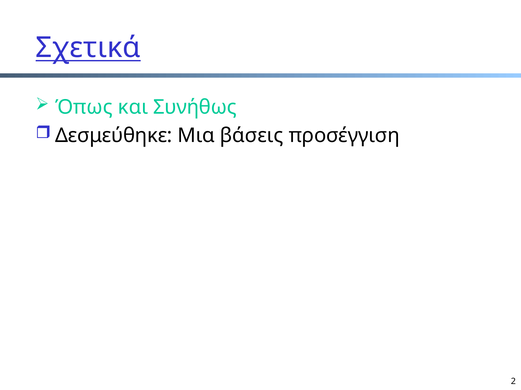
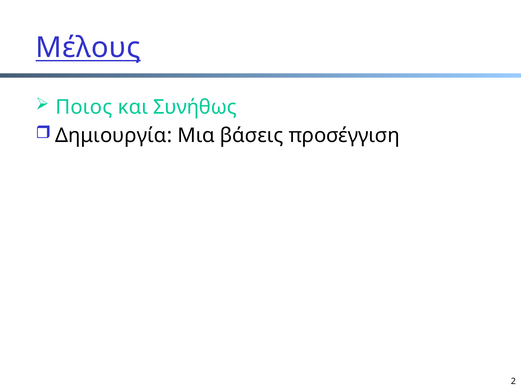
Σχετικά: Σχετικά -> Μέλους
Όπως: Όπως -> Ποιος
Δεσμεύθηκε: Δεσμεύθηκε -> Δημιουργία
